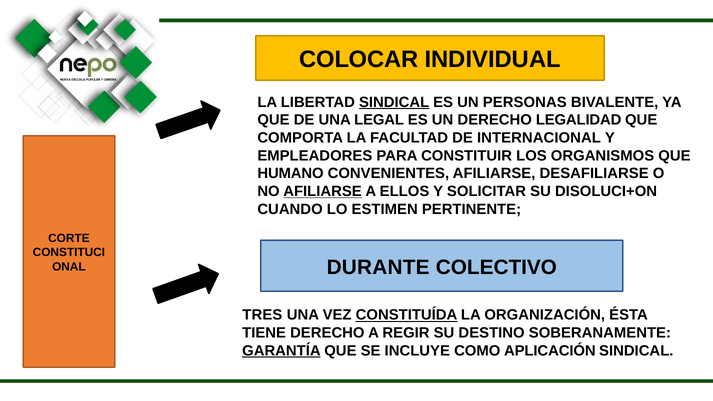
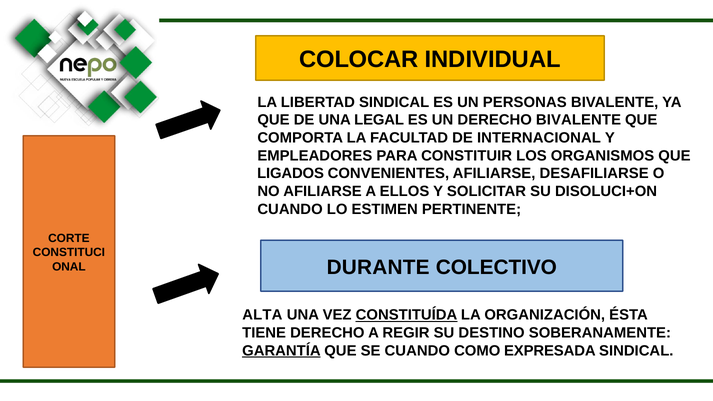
SINDICAL at (394, 102) underline: present -> none
DERECHO LEGALIDAD: LEGALIDAD -> BIVALENTE
HUMANO: HUMANO -> LIGADOS
AFILIARSE at (323, 191) underline: present -> none
TRES: TRES -> ALTA
SE INCLUYE: INCLUYE -> CUANDO
APLICACIÓN: APLICACIÓN -> EXPRESADA
